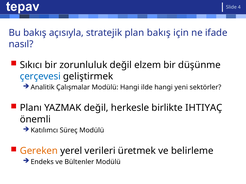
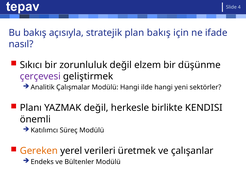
çerçevesi colour: blue -> purple
IHTIYAÇ: IHTIYAÇ -> KENDISI
belirleme: belirleme -> çalışanlar
